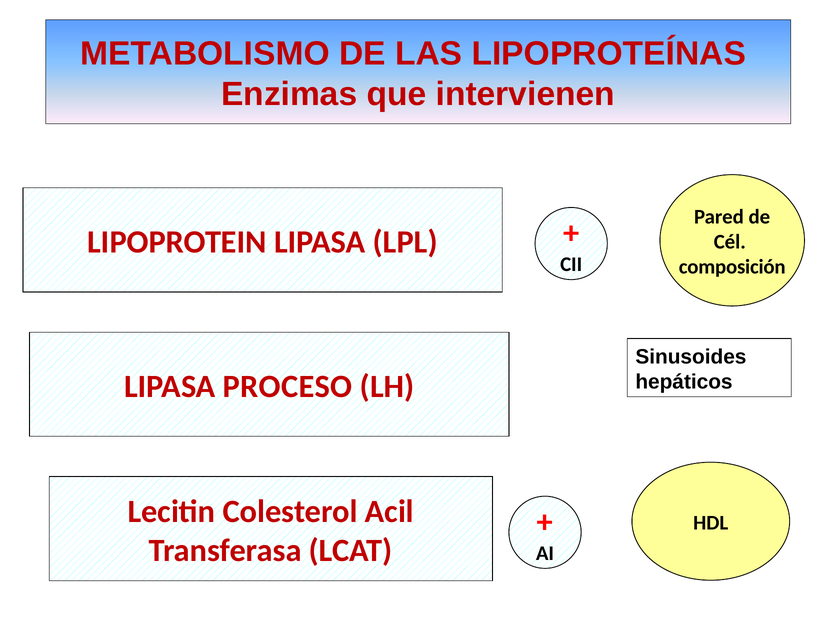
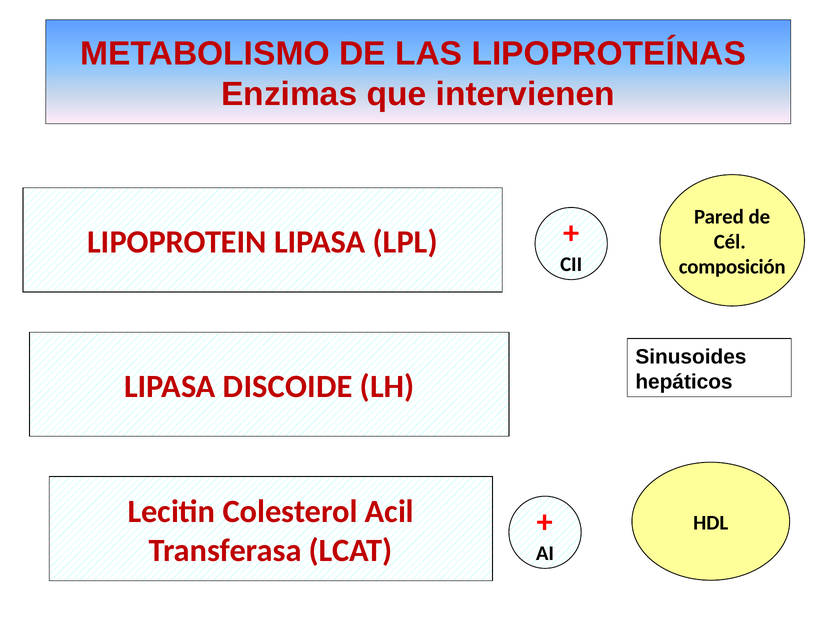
PROCESO: PROCESO -> DISCOIDE
